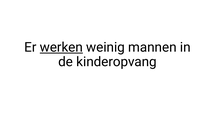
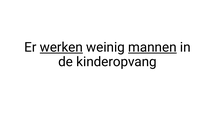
mannen underline: none -> present
